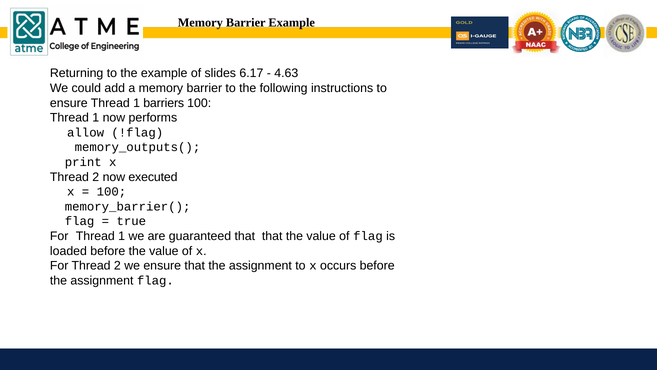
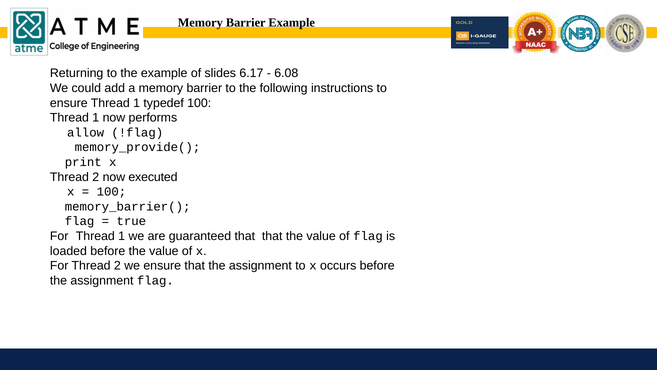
4.63: 4.63 -> 6.08
barriers: barriers -> typedef
memory_outputs(: memory_outputs( -> memory_provide(
